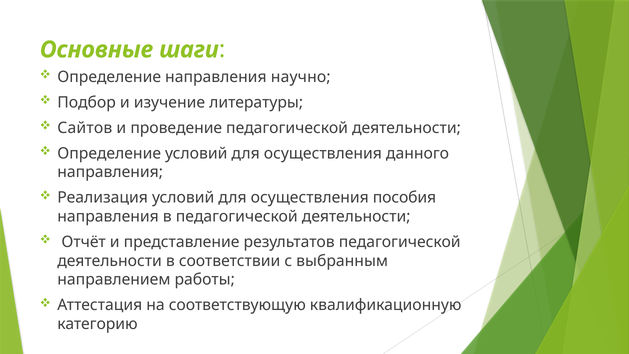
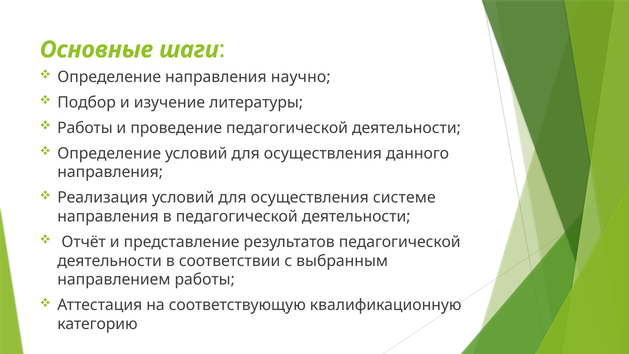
Сайтов at (85, 128): Сайтов -> Работы
пособия: пособия -> системе
